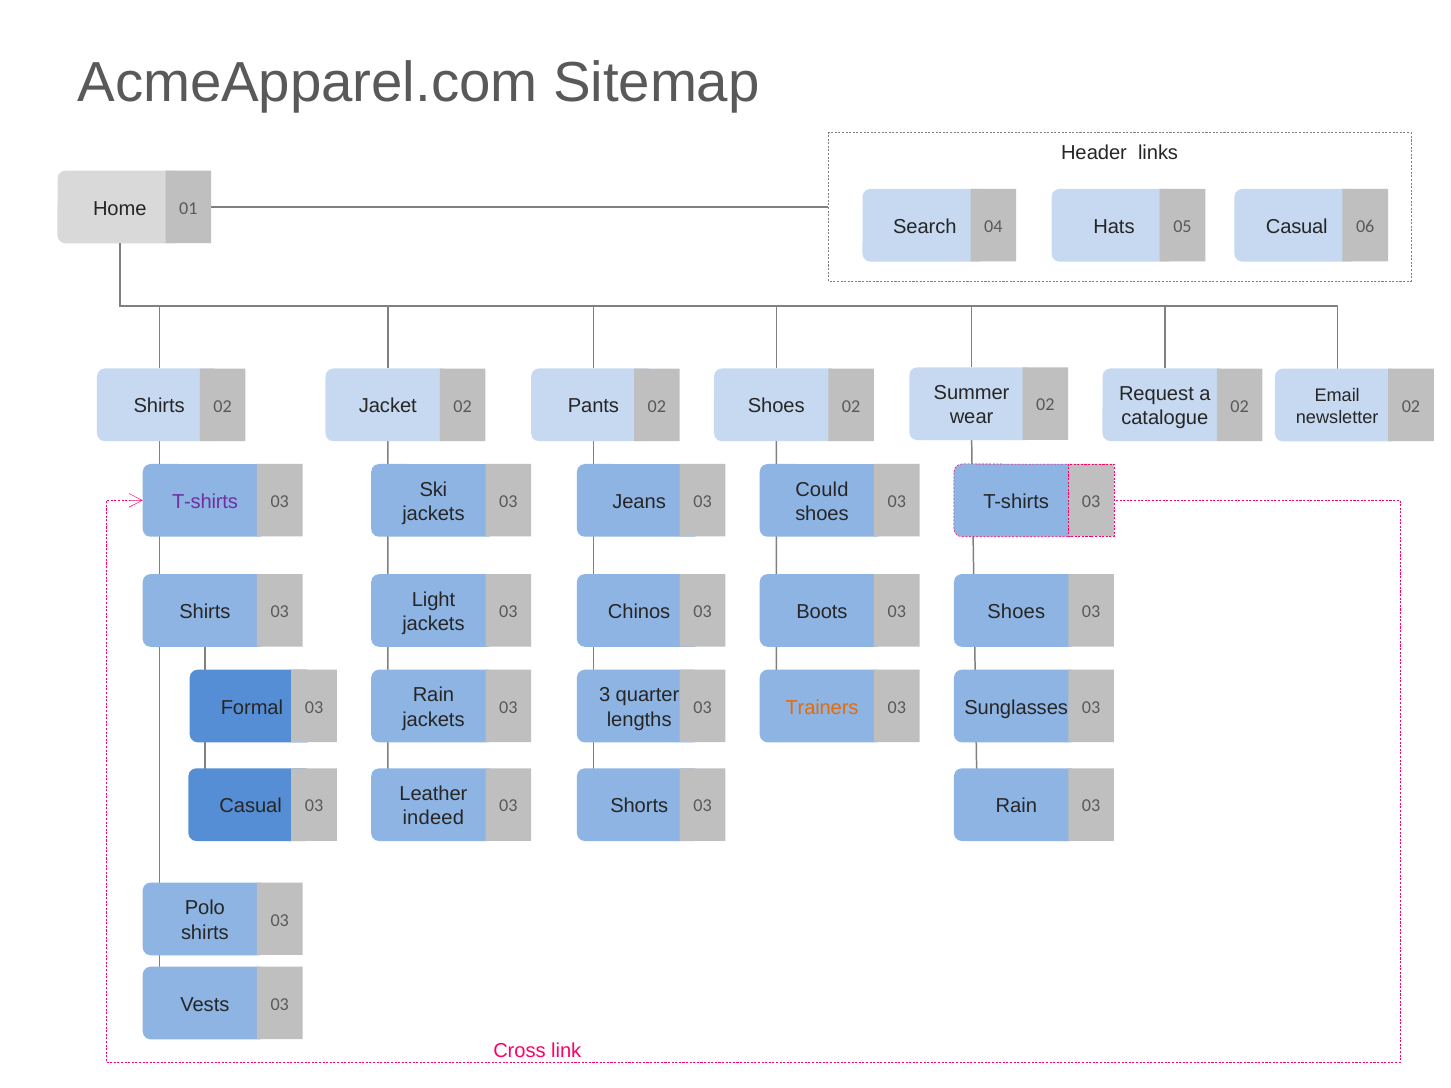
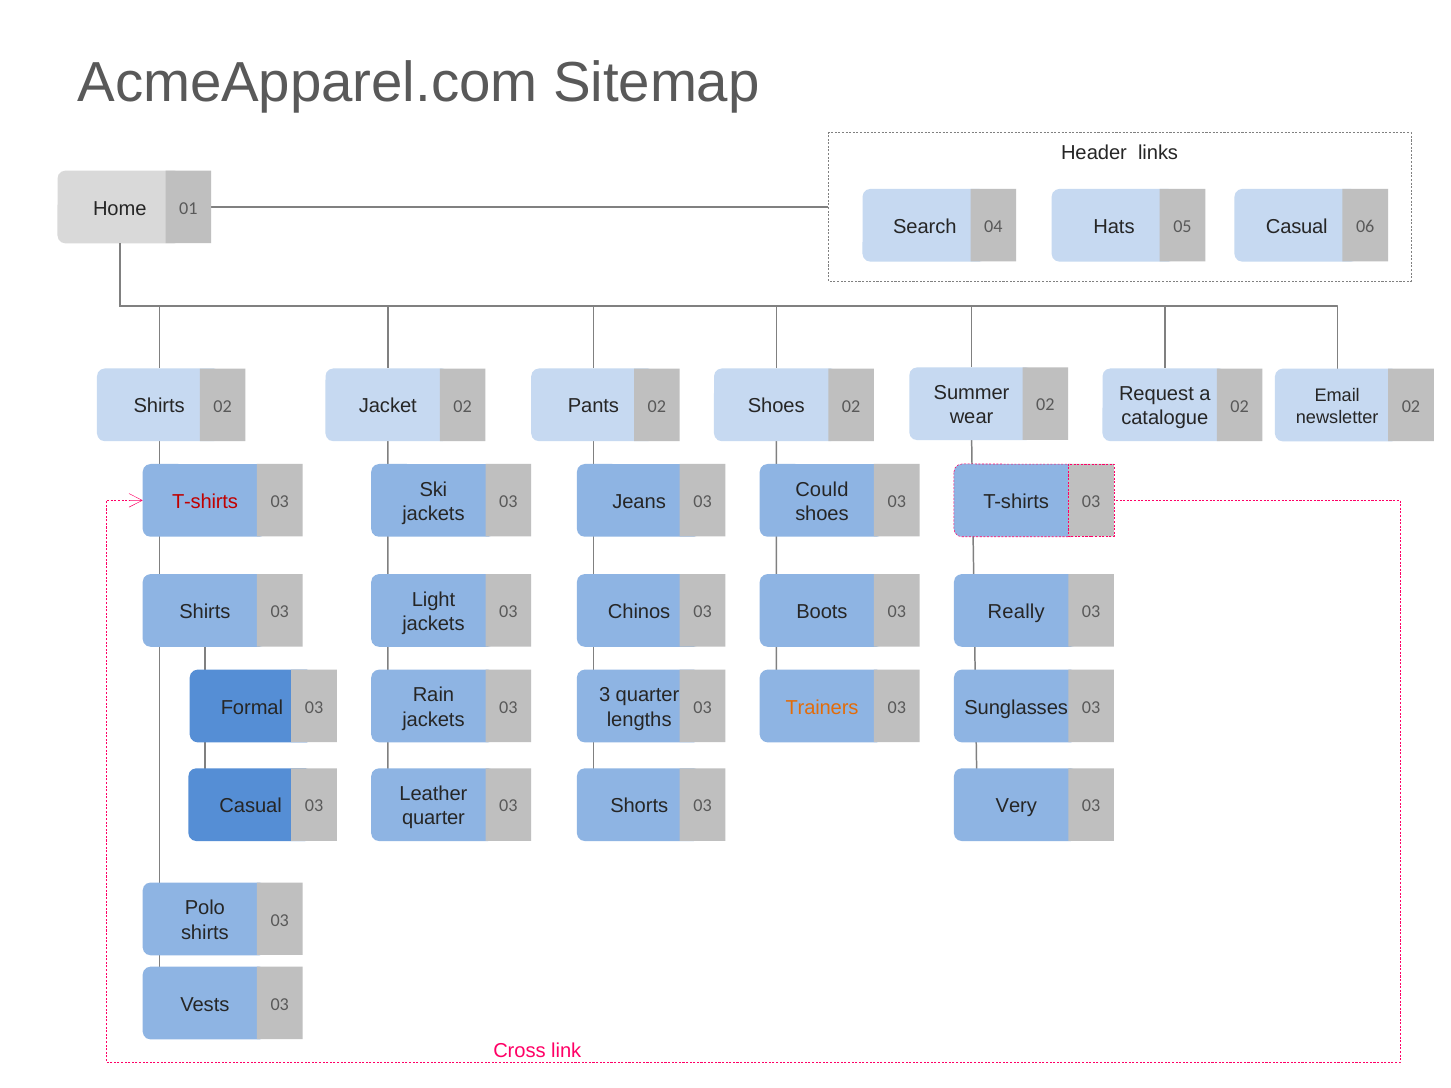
T-shirts at (205, 502) colour: purple -> red
Shoes at (1016, 612): Shoes -> Really
Rain at (1016, 806): Rain -> Very
indeed at (433, 818): indeed -> quarter
